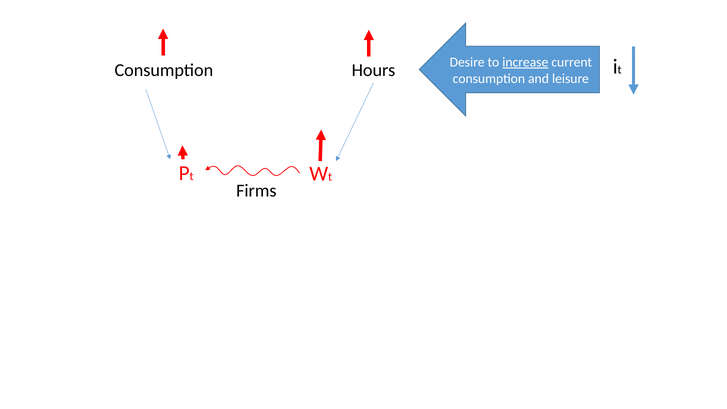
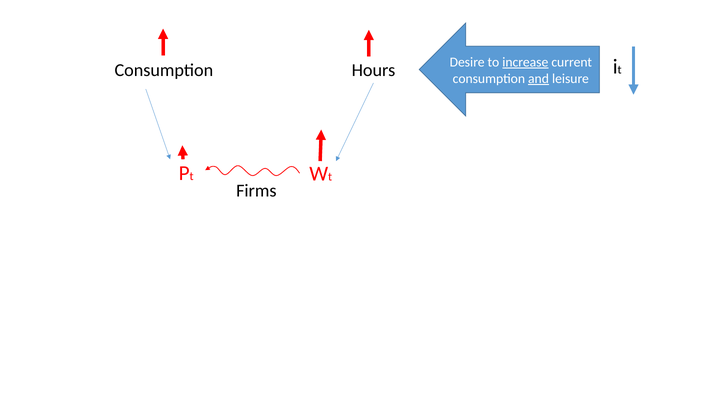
and underline: none -> present
